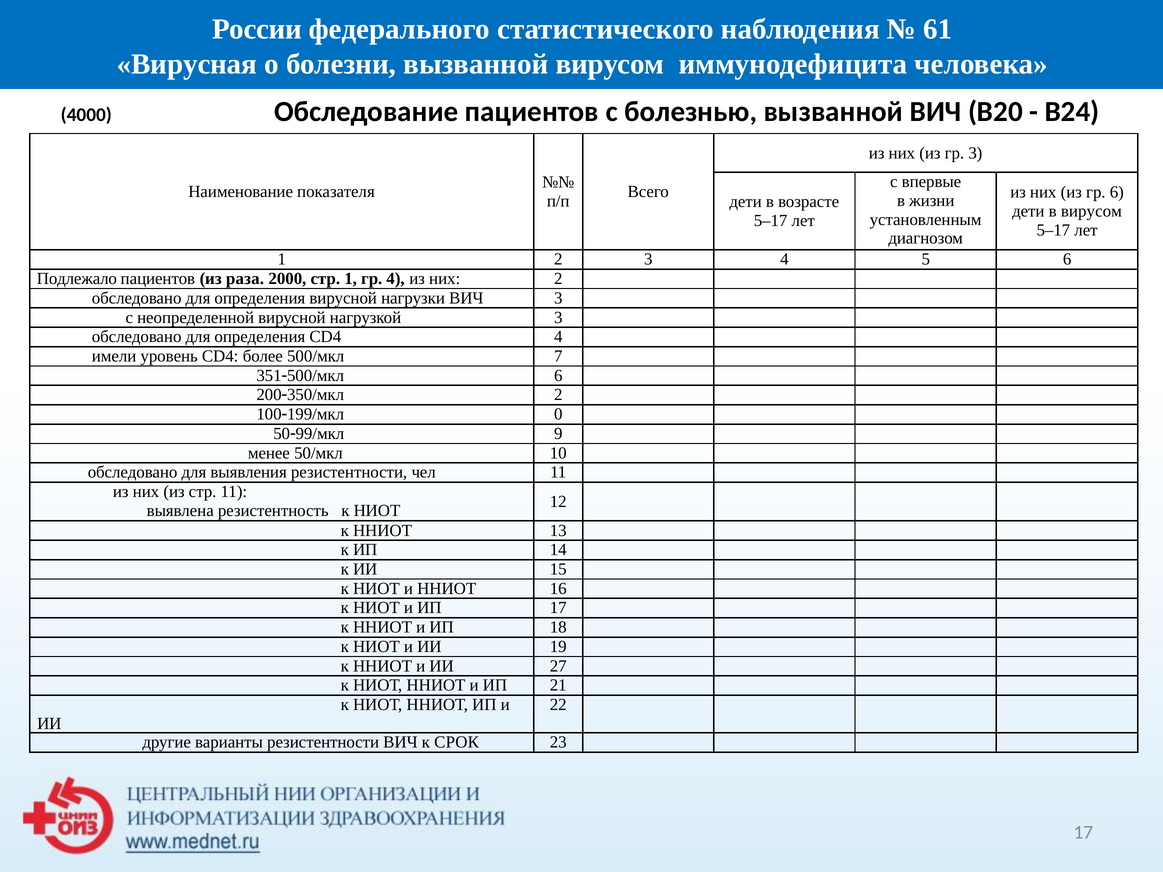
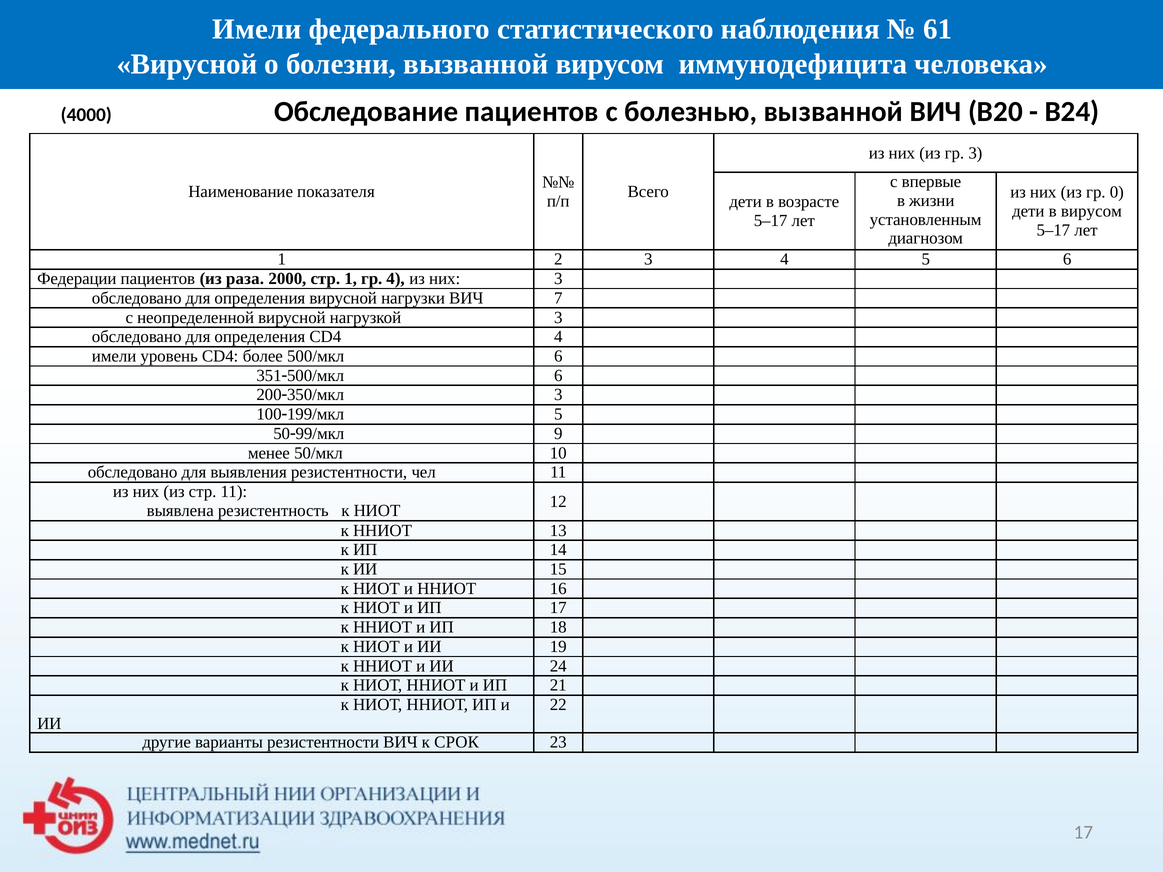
России at (257, 29): России -> Имели
Вирусная at (187, 64): Вирусная -> Вирусной
гр 6: 6 -> 0
Подлежало: Подлежало -> Федерации
них 2: 2 -> 3
ВИЧ 3: 3 -> 7
500/мкл 7: 7 -> 6
200350/мкл 2: 2 -> 3
100199/мкл 0: 0 -> 5
27: 27 -> 24
